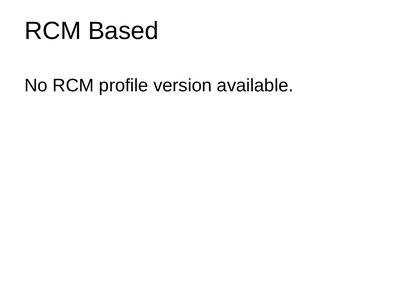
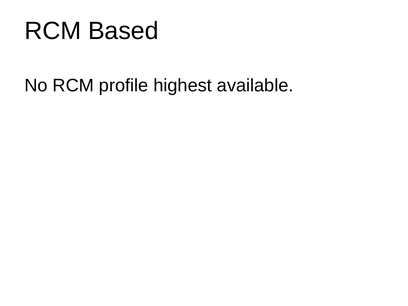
version: version -> highest
